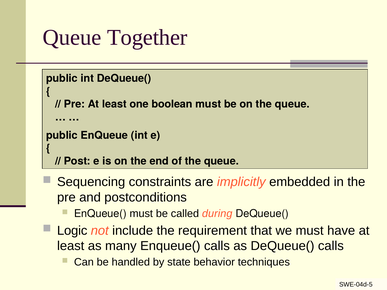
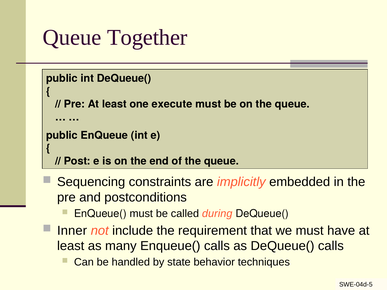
boolean: boolean -> execute
Logic: Logic -> Inner
